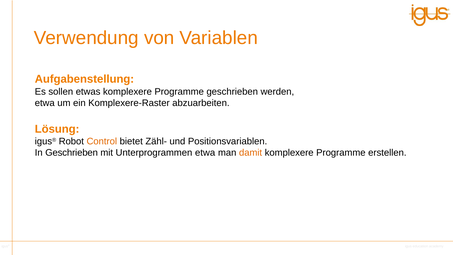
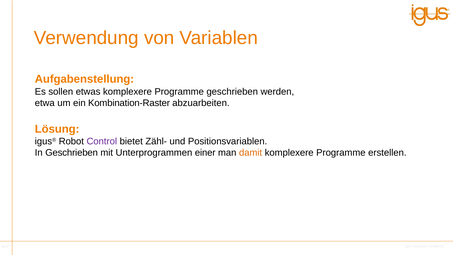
Komplexere-Raster: Komplexere-Raster -> Kombination-Raster
Control colour: orange -> purple
Unterprogrammen etwa: etwa -> einer
